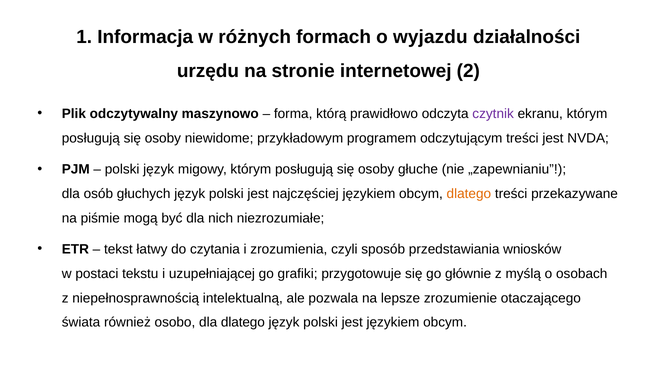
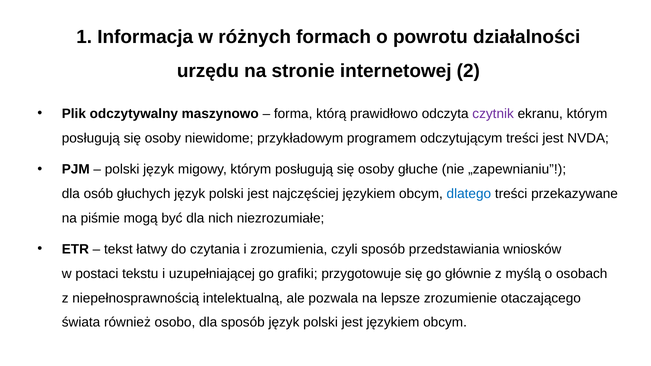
wyjazdu: wyjazdu -> powrotu
dlatego at (469, 194) colour: orange -> blue
dla dlatego: dlatego -> sposób
